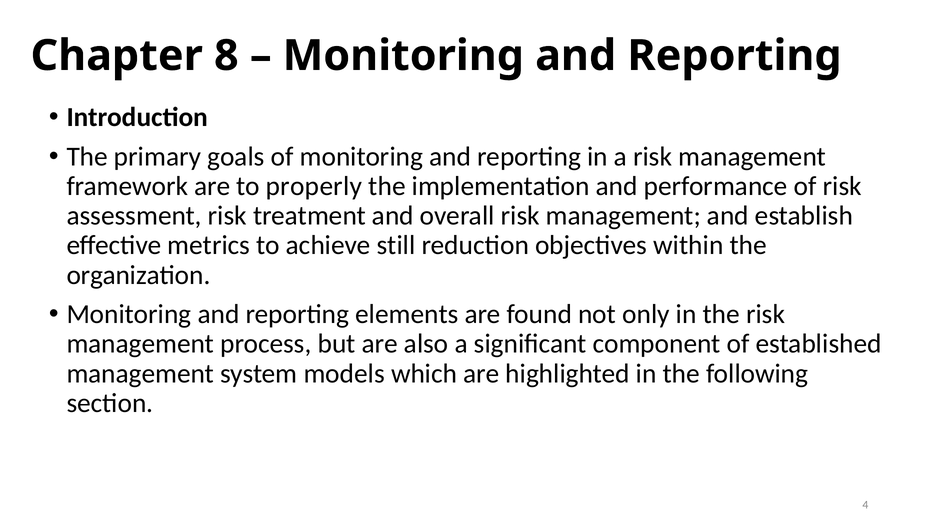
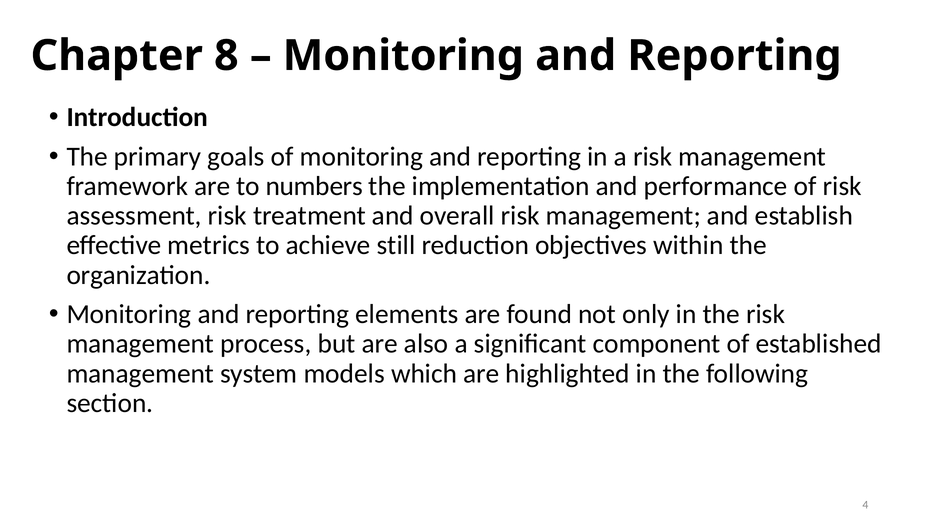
properly: properly -> numbers
